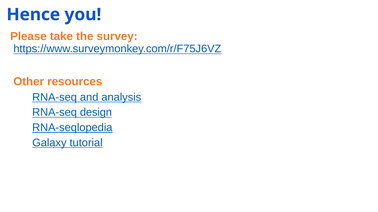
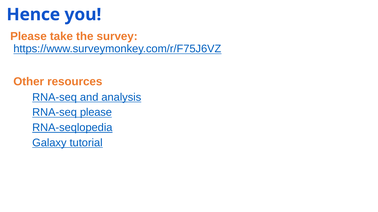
RNA-seq design: design -> please
